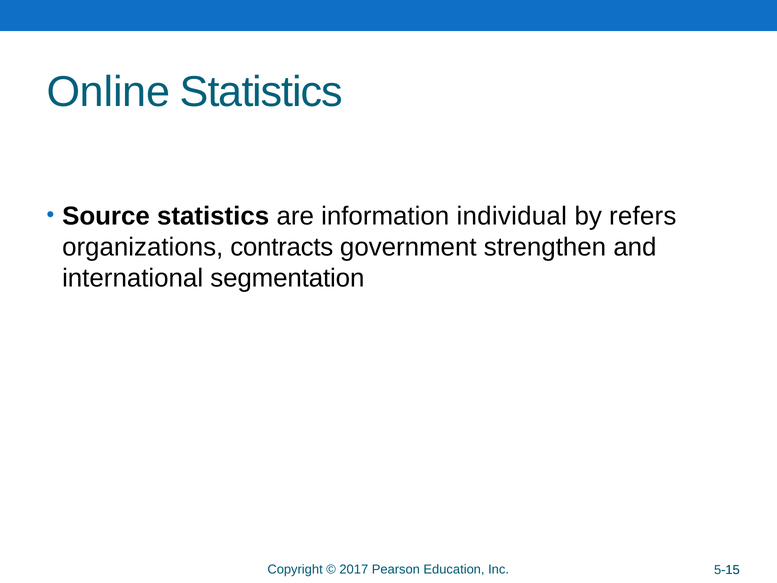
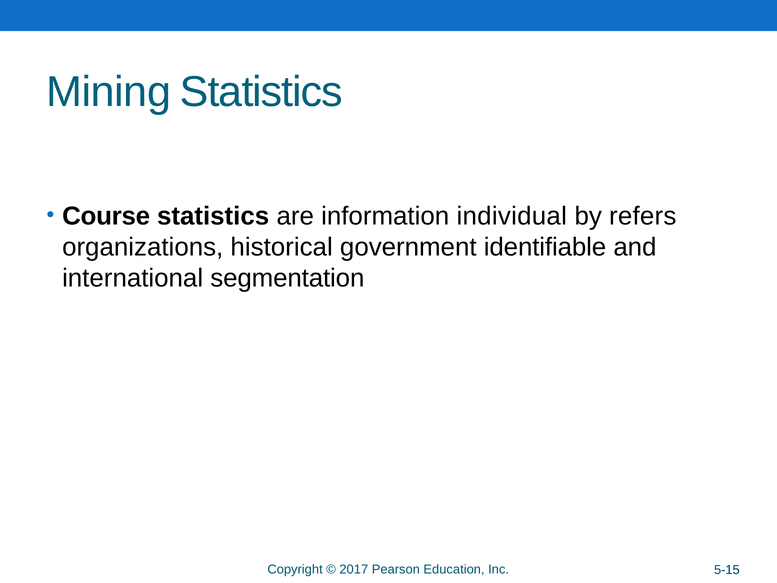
Online: Online -> Mining
Source: Source -> Course
contracts: contracts -> historical
strengthen: strengthen -> identifiable
